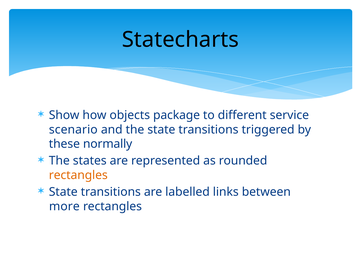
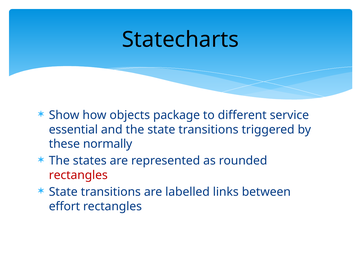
scenario: scenario -> essential
rectangles at (78, 176) colour: orange -> red
more: more -> effort
